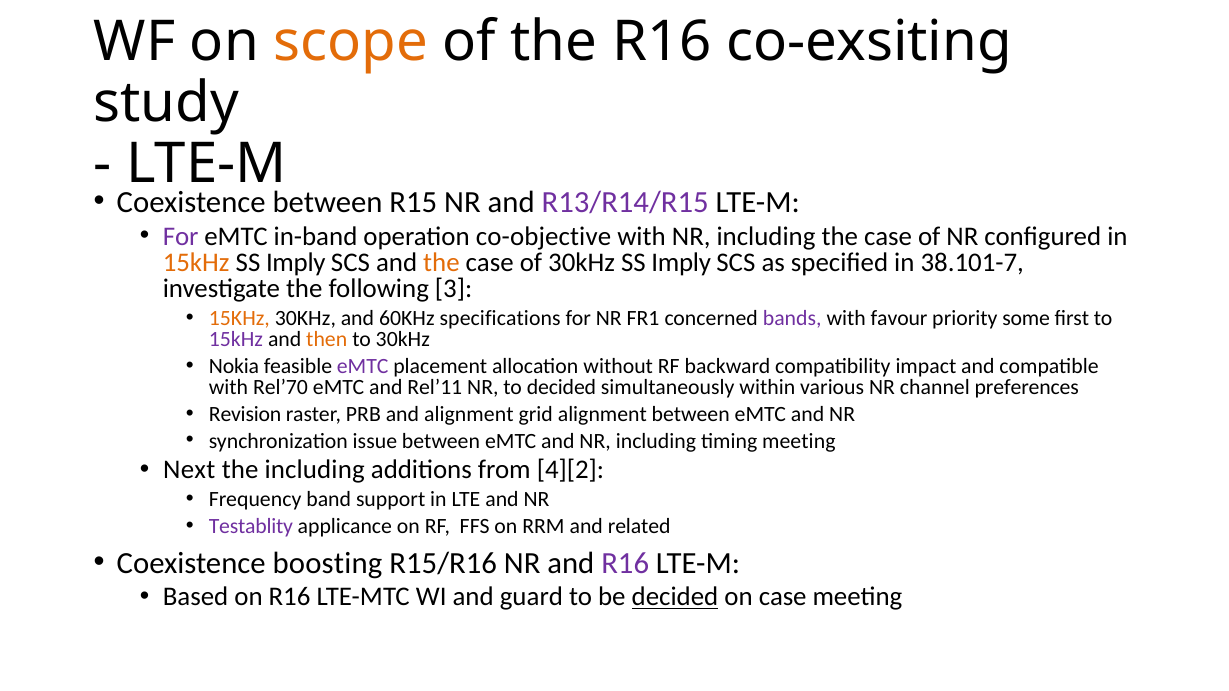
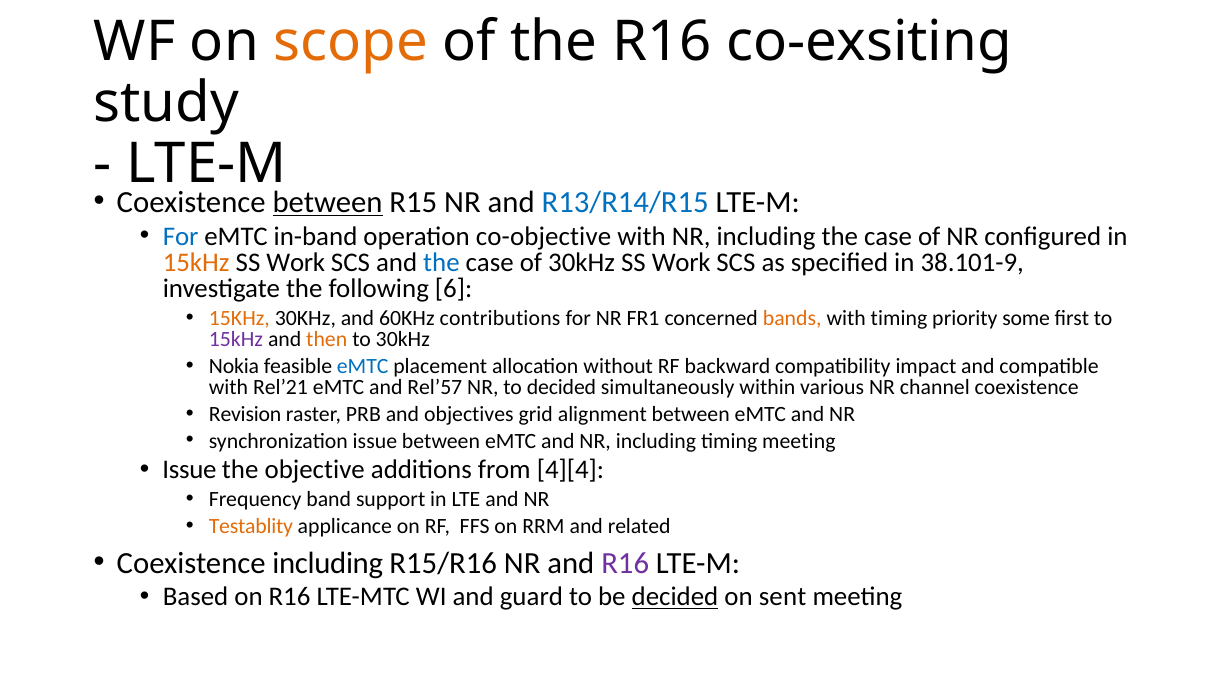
between at (328, 202) underline: none -> present
R13/R14/R15 colour: purple -> blue
For at (181, 236) colour: purple -> blue
Imply at (296, 262): Imply -> Work
the at (441, 262) colour: orange -> blue
30kHz SS Imply: Imply -> Work
38.101-7: 38.101-7 -> 38.101-9
3: 3 -> 6
specifications: specifications -> contributions
bands colour: purple -> orange
with favour: favour -> timing
eMTC at (363, 366) colour: purple -> blue
Rel’70: Rel’70 -> Rel’21
Rel’11: Rel’11 -> Rel’57
channel preferences: preferences -> coexistence
and alignment: alignment -> objectives
Next at (189, 470): Next -> Issue
the including: including -> objective
4][2: 4][2 -> 4][4
Testablity colour: purple -> orange
Coexistence boosting: boosting -> including
on case: case -> sent
